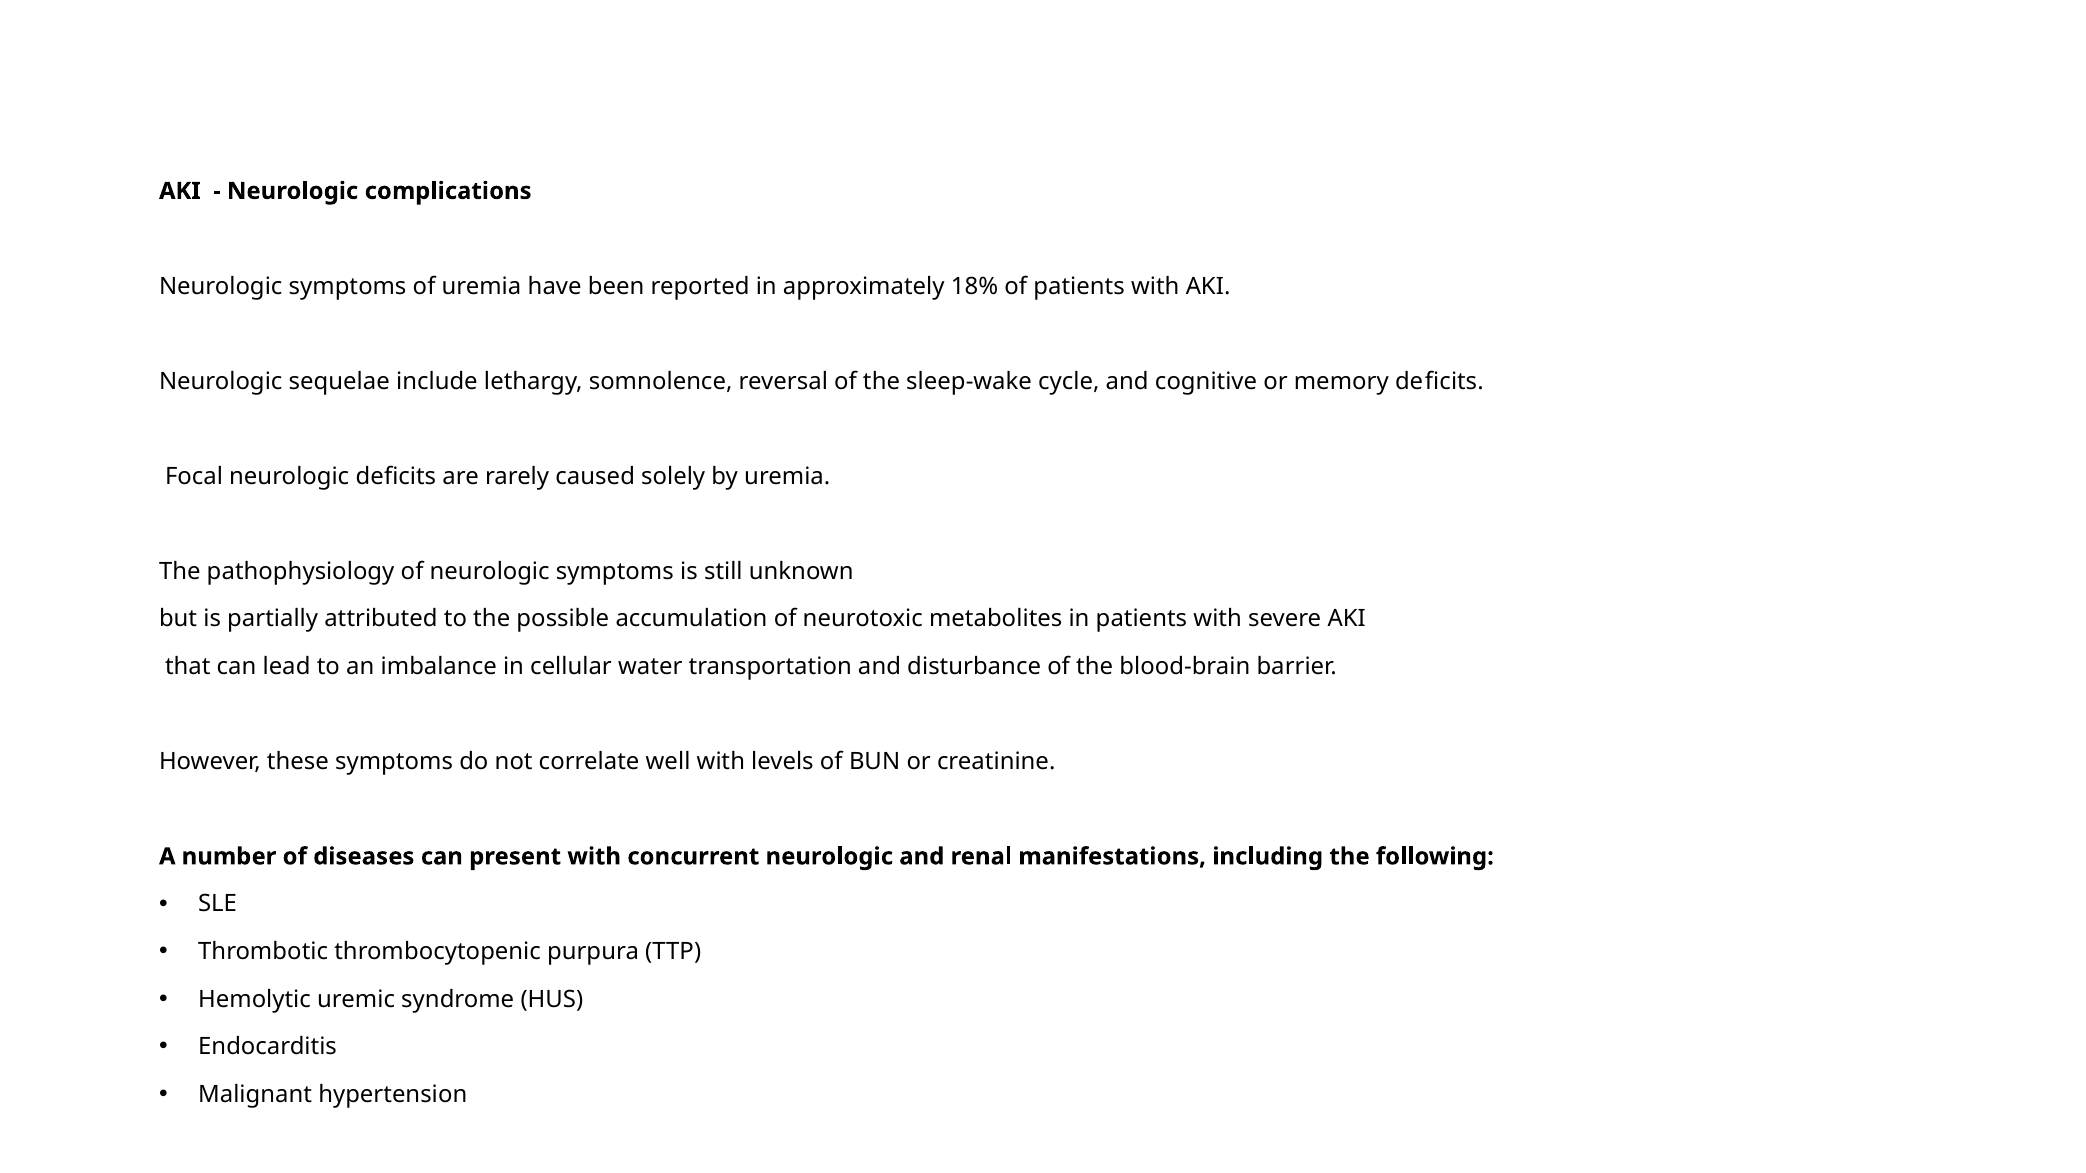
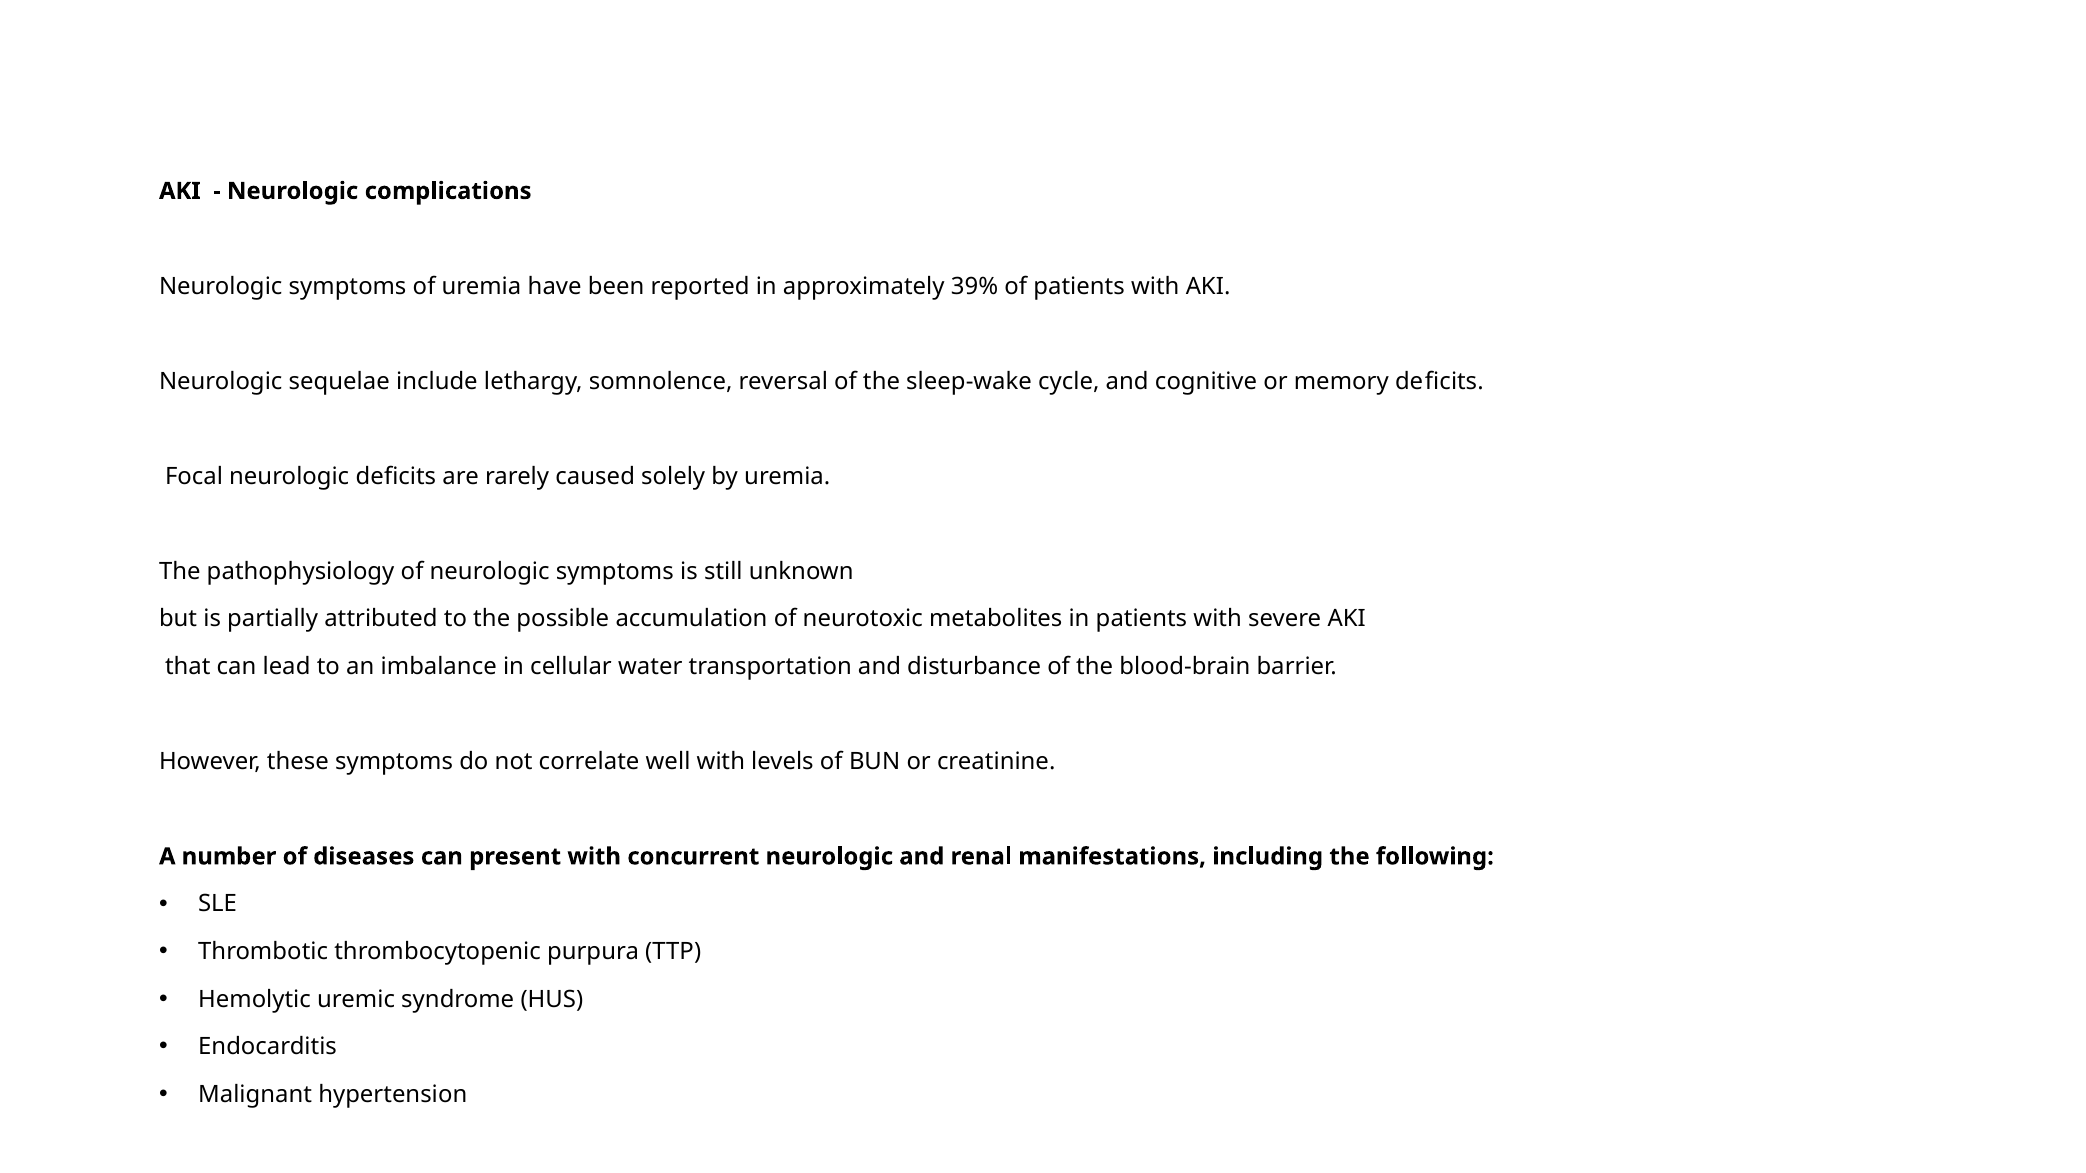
18%: 18% -> 39%
